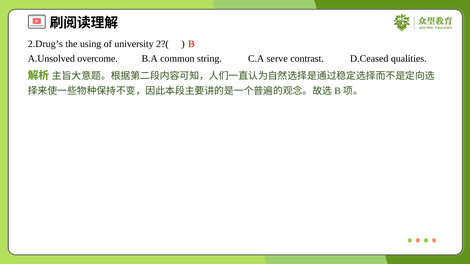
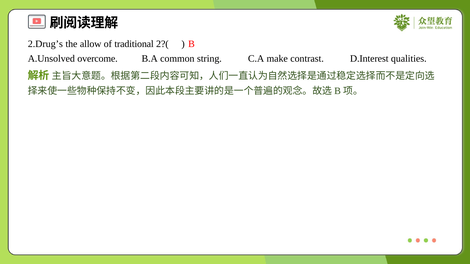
using: using -> allow
university: university -> traditional
serve: serve -> make
D.Ceased: D.Ceased -> D.Interest
